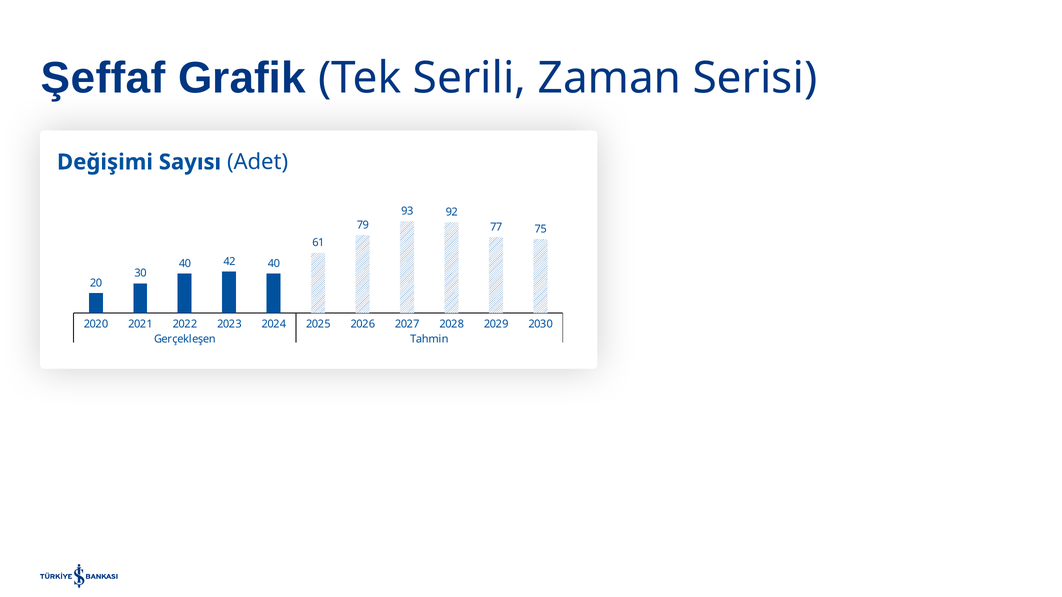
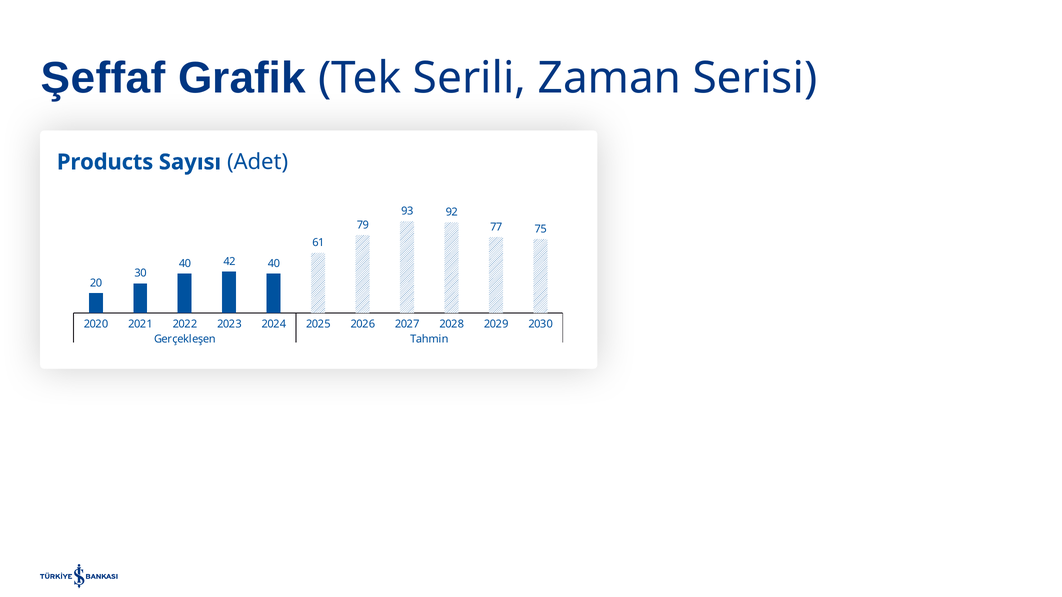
Değişimi: Değişimi -> Products
